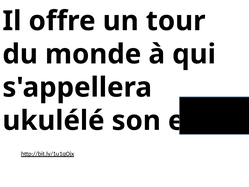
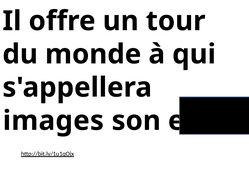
ukulélé: ukulélé -> images
